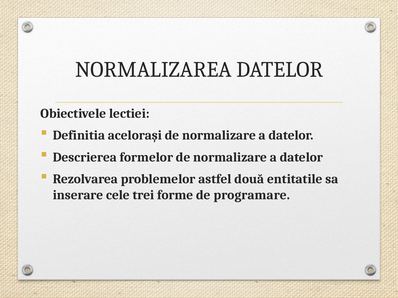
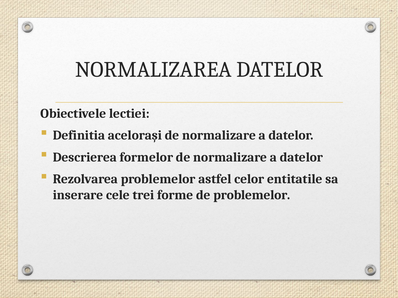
două: două -> celor
de programare: programare -> problemelor
